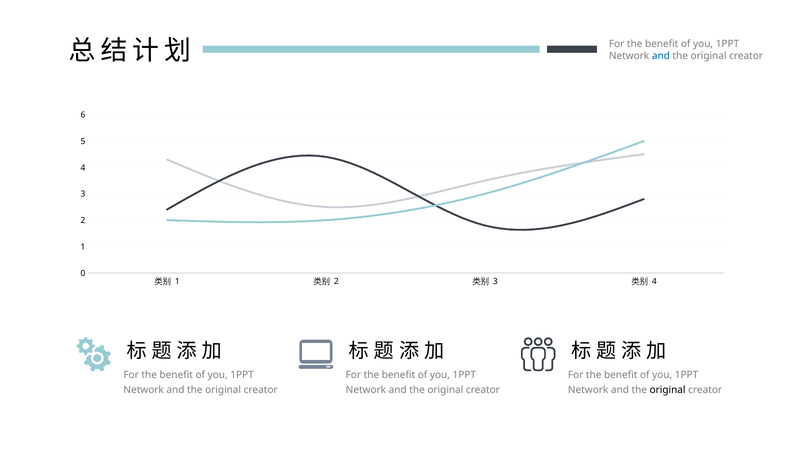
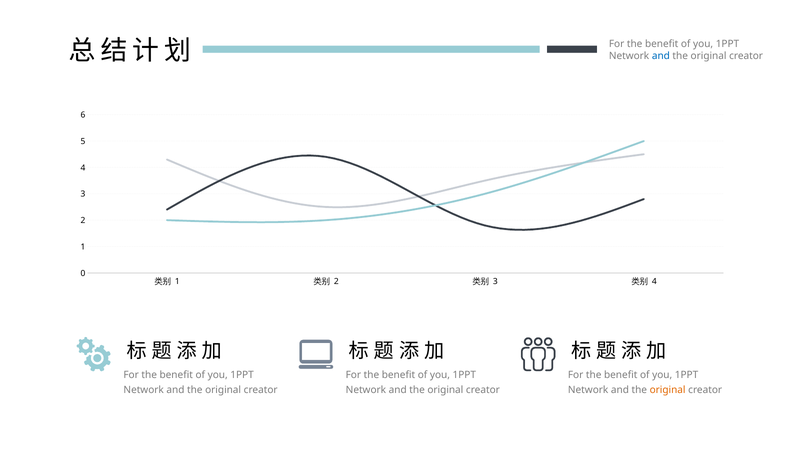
original at (668, 390) colour: black -> orange
